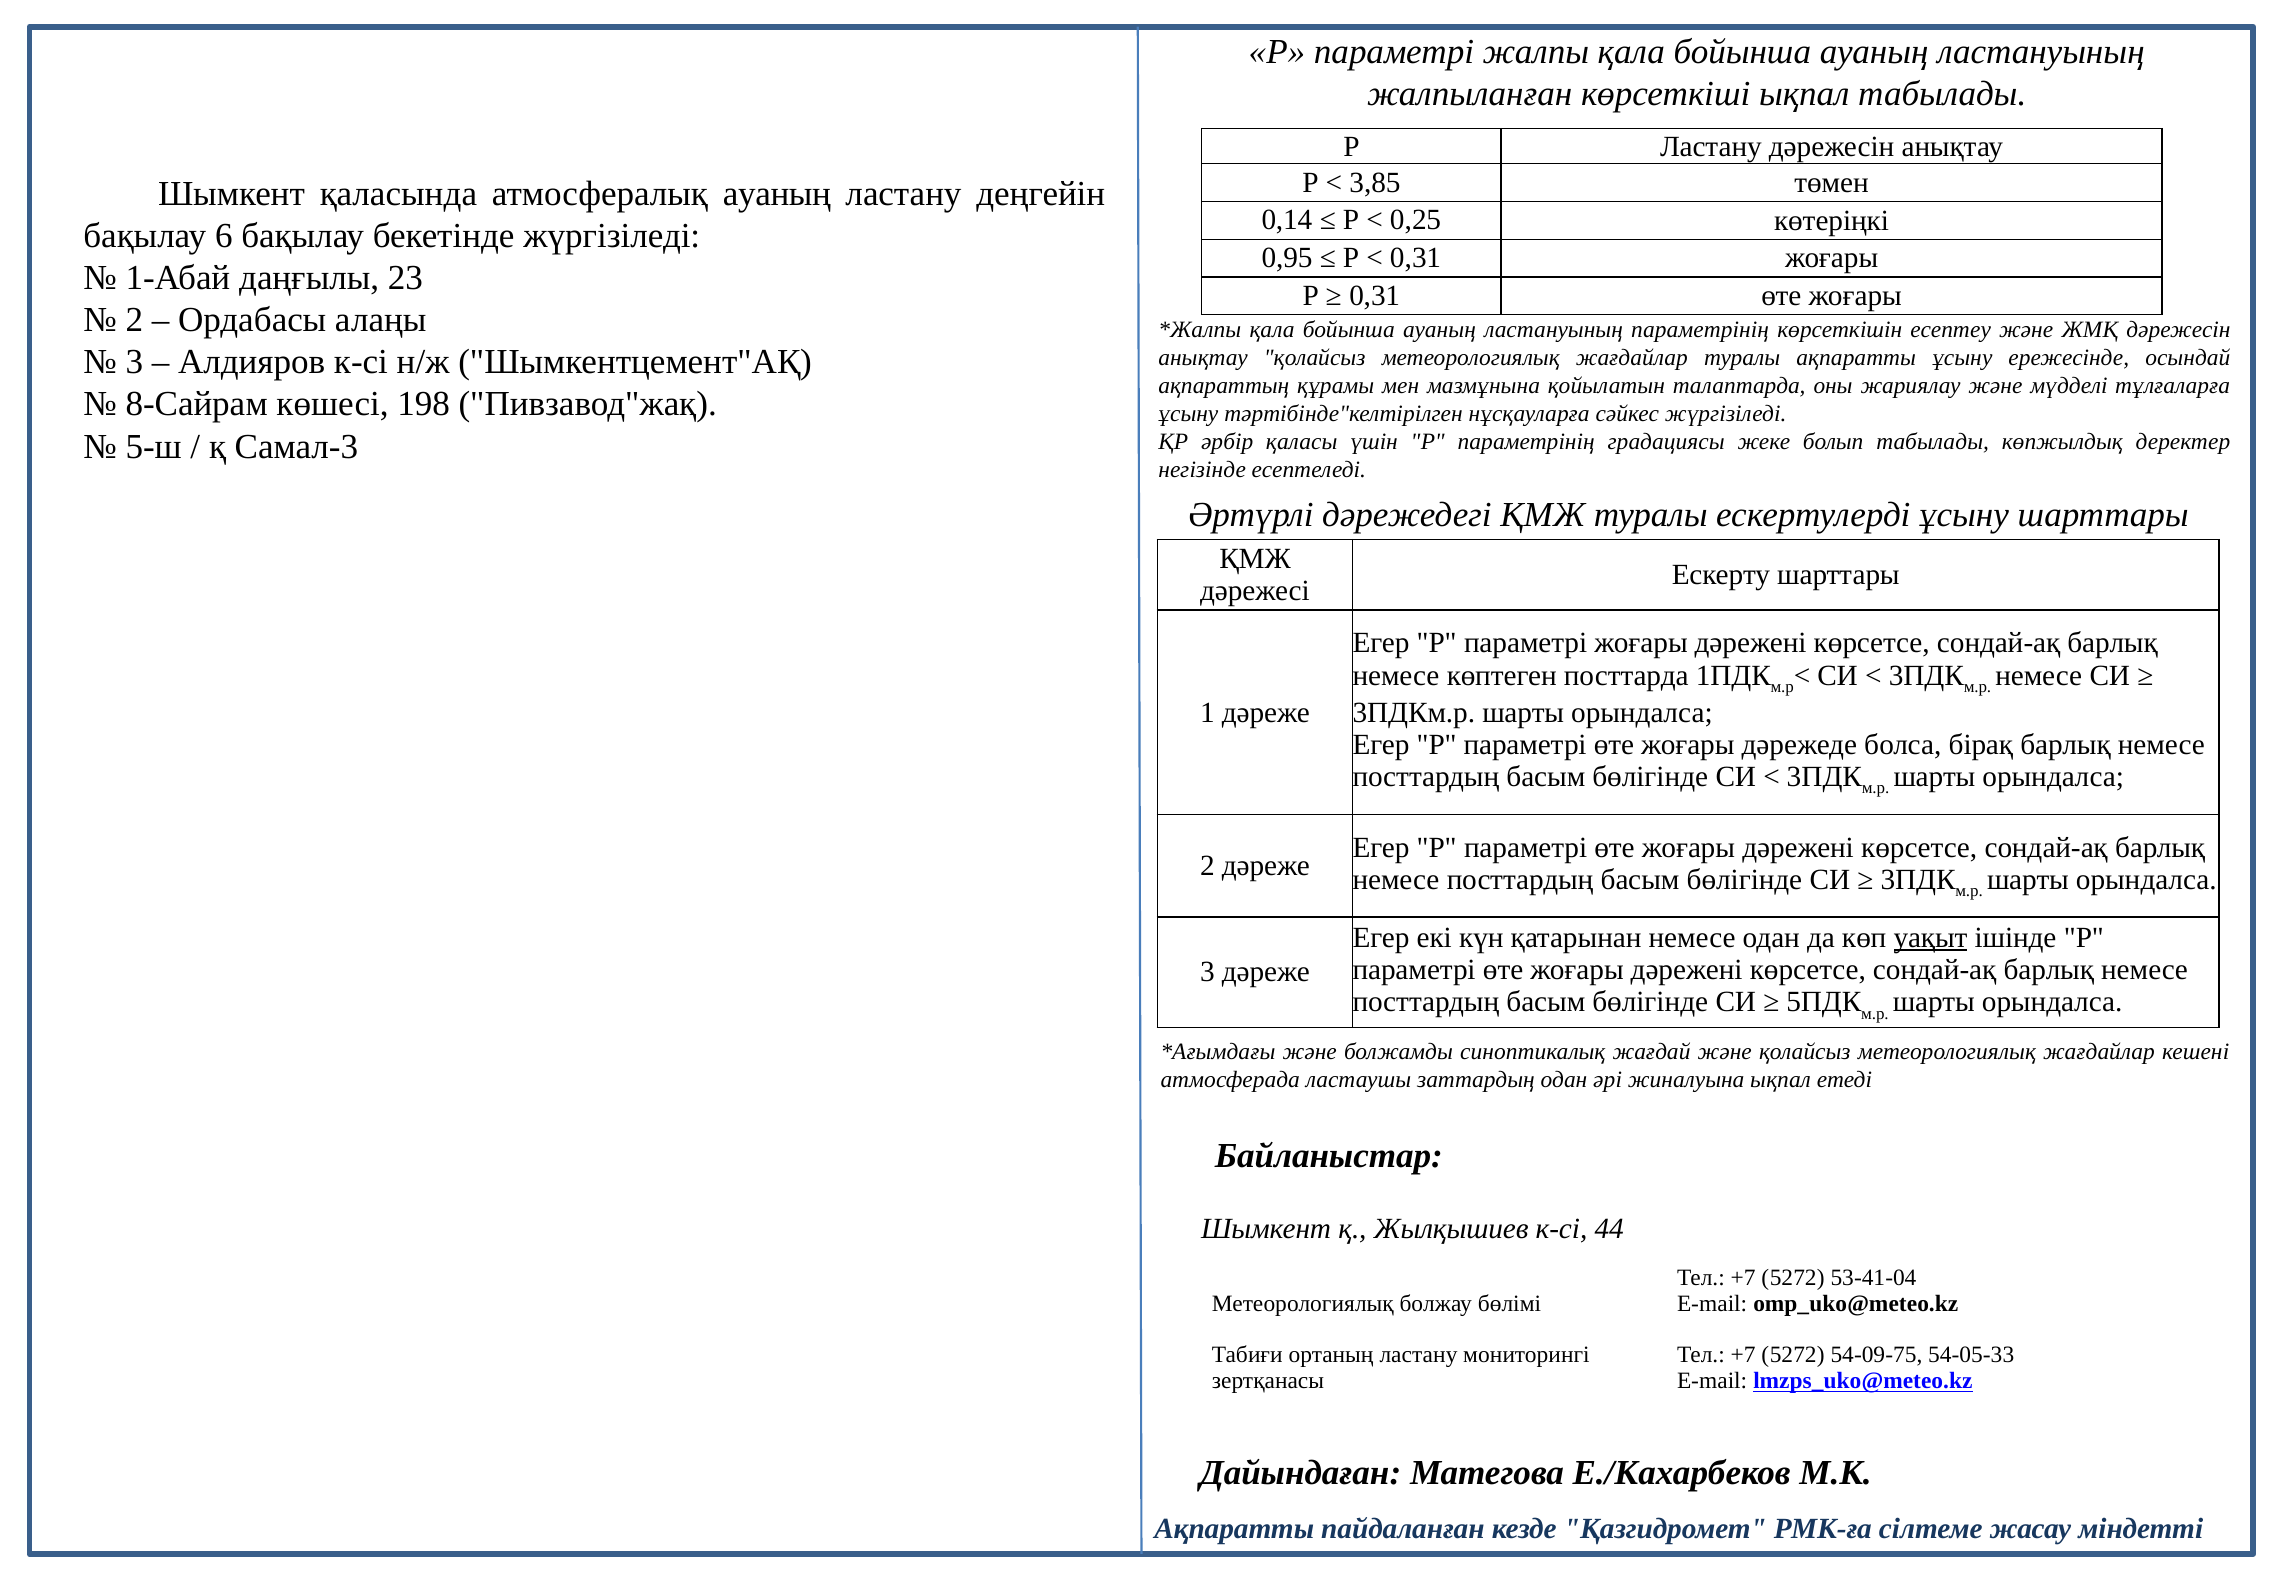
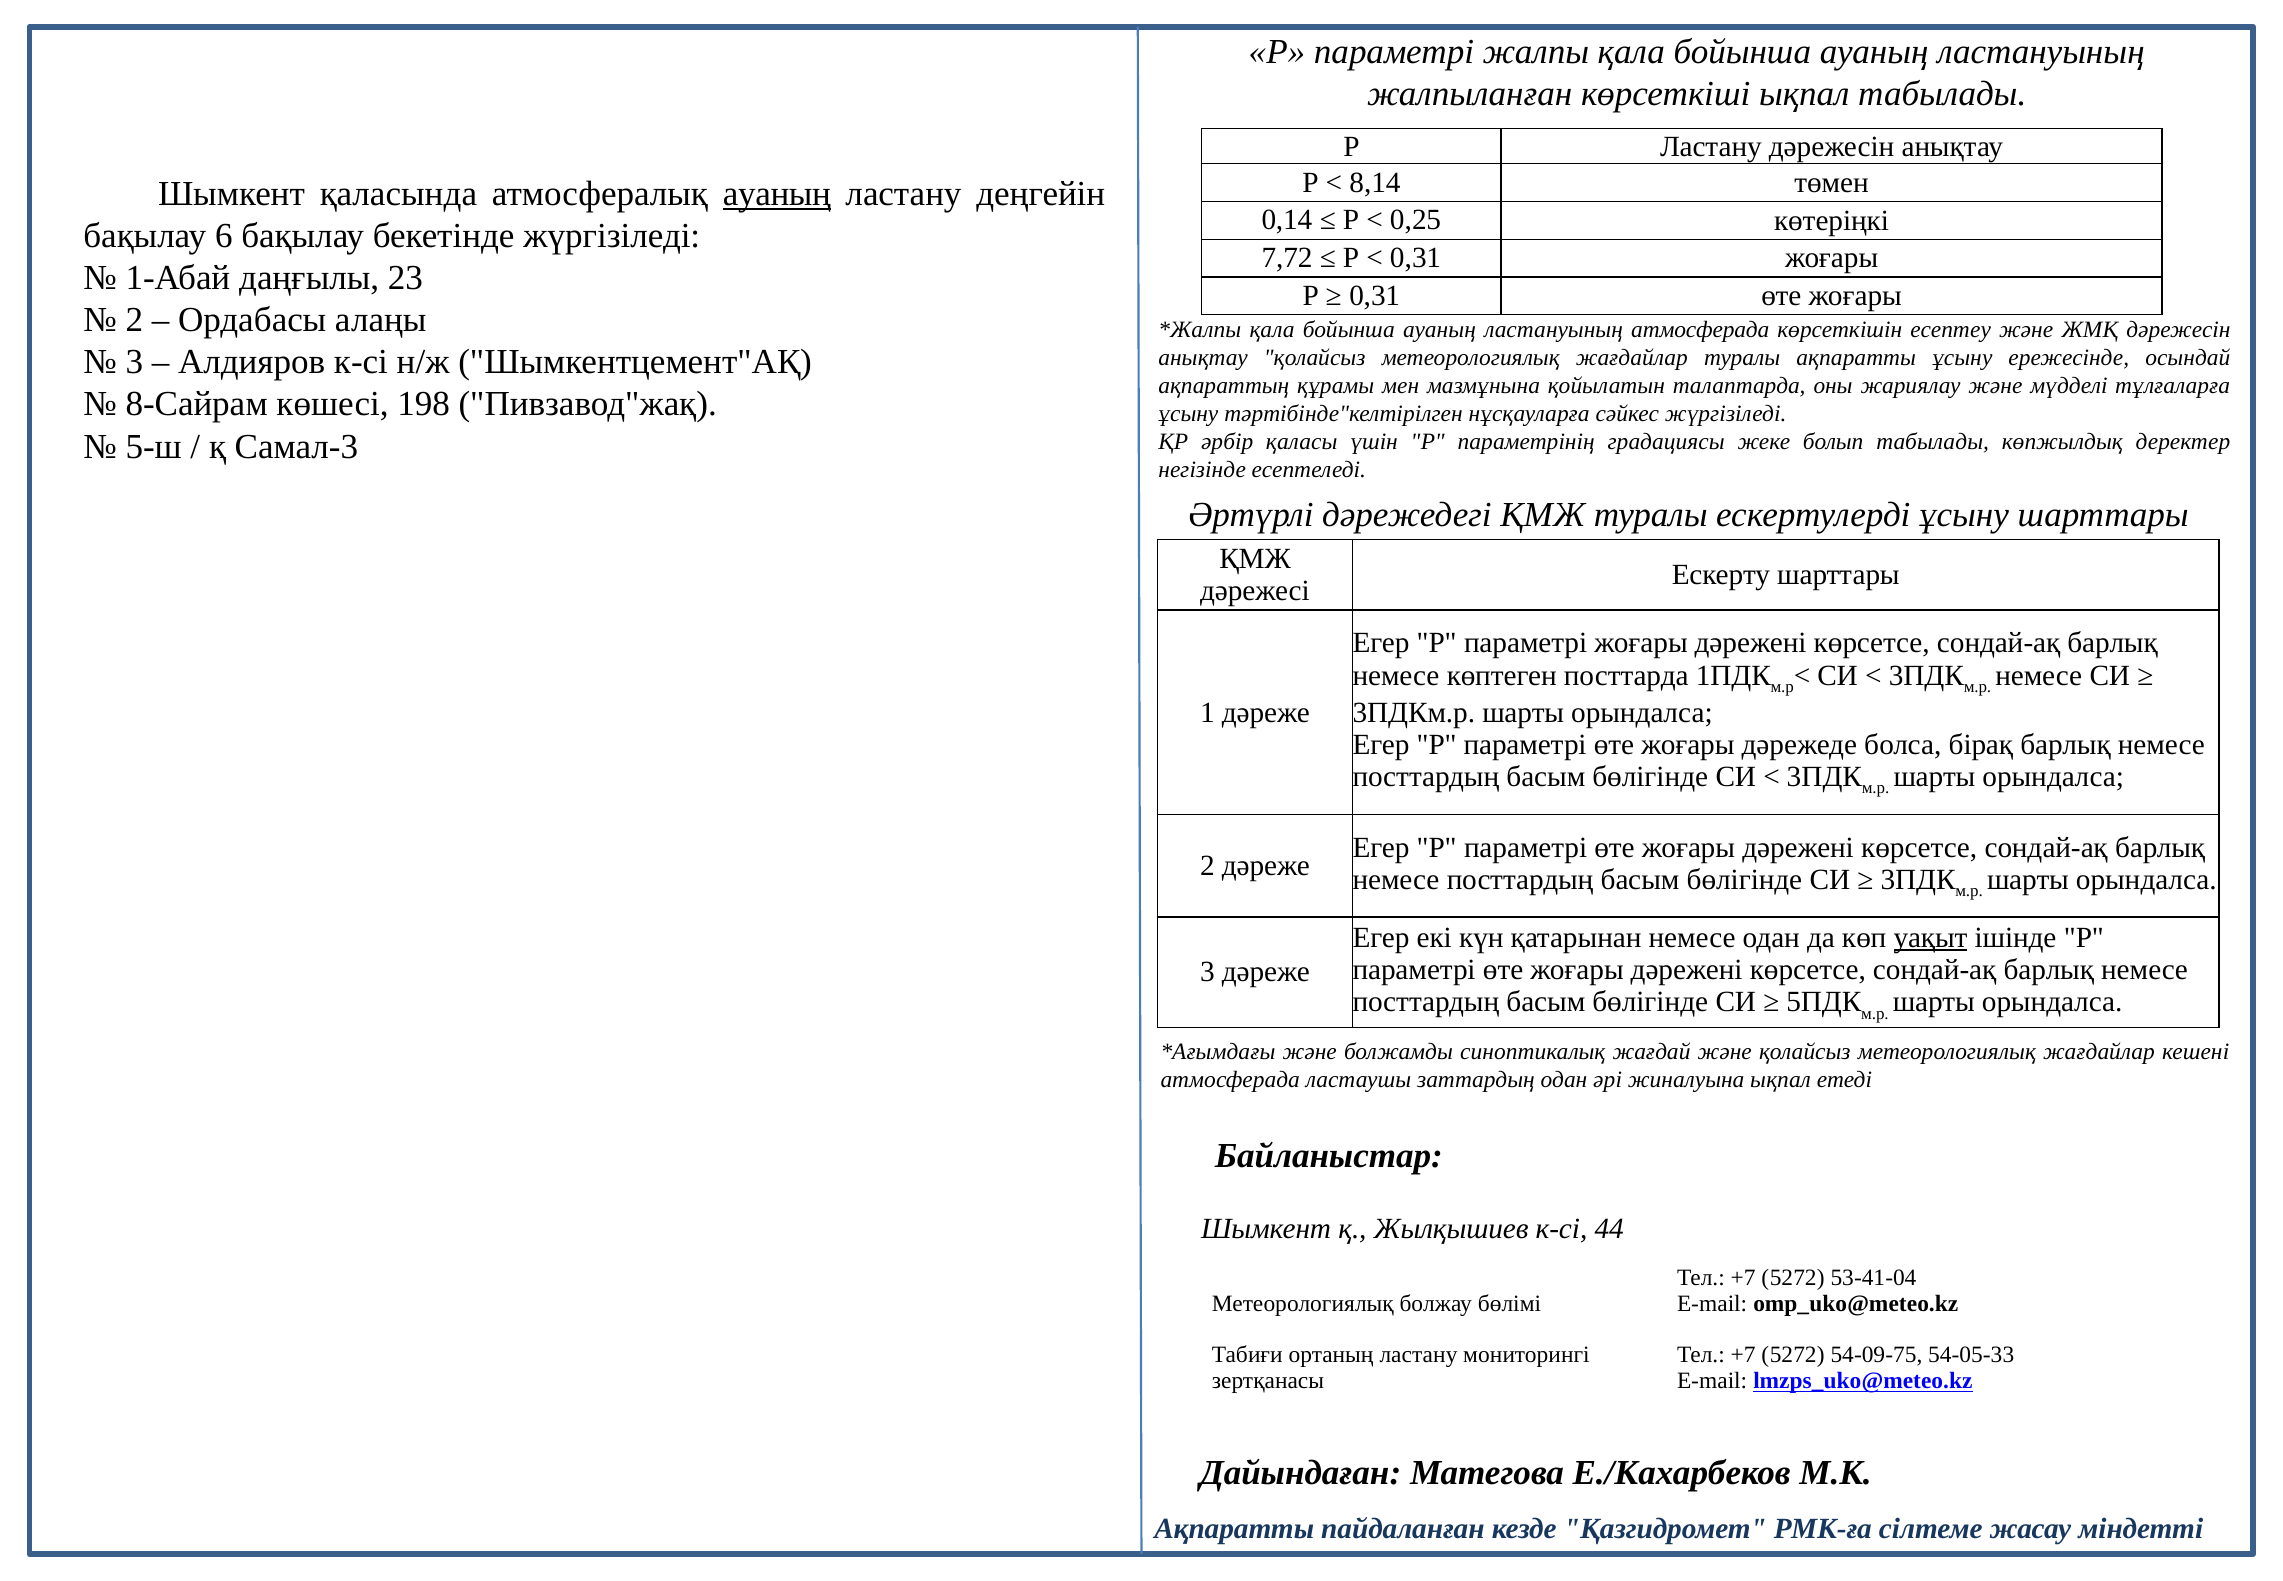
3,85: 3,85 -> 8,14
ауаның at (777, 193) underline: none -> present
0,95: 0,95 -> 7,72
ластануының параметрінің: параметрінің -> атмосферада
